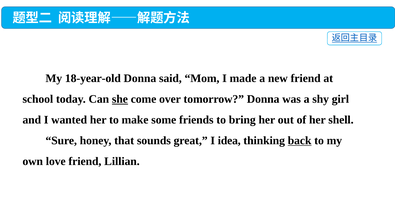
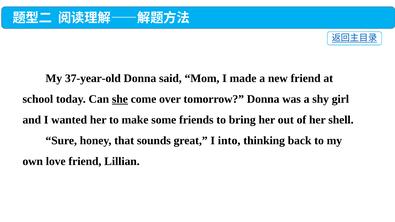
18-year-old: 18-year-old -> 37-year-old
idea: idea -> into
back underline: present -> none
